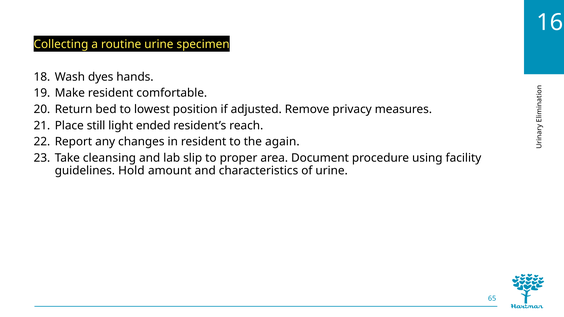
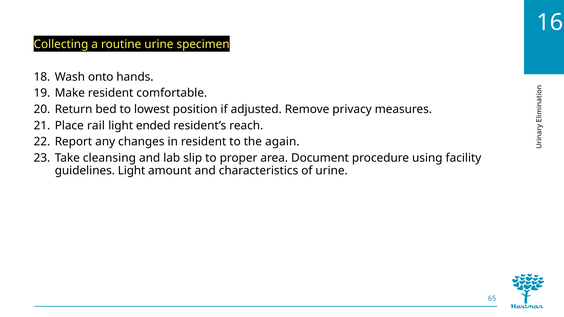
dyes: dyes -> onto
still: still -> rail
guidelines Hold: Hold -> Light
